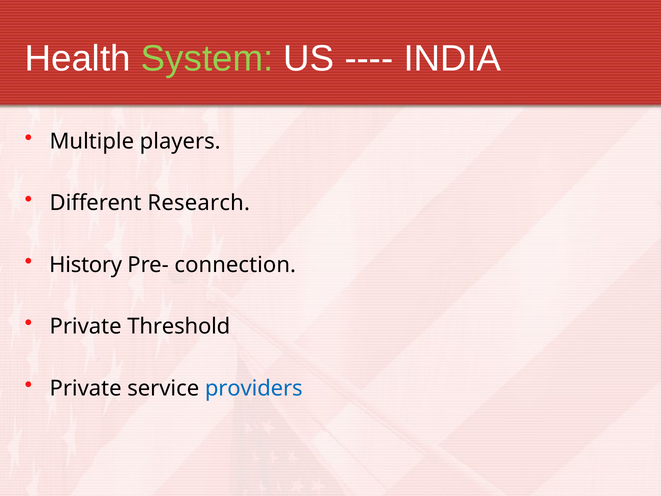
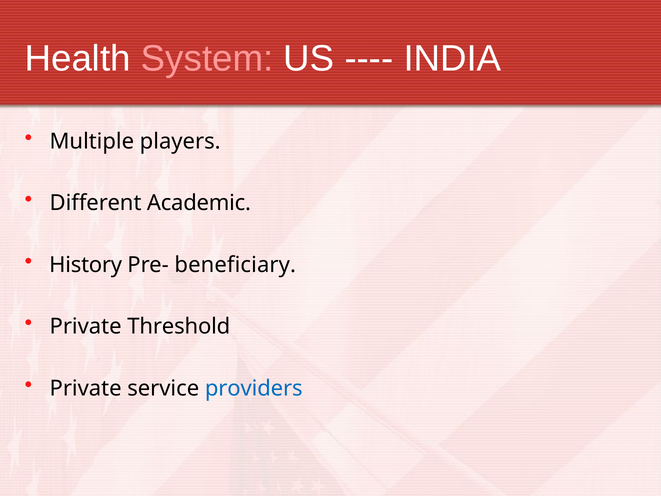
System colour: light green -> pink
Research: Research -> Academic
connection: connection -> beneficiary
